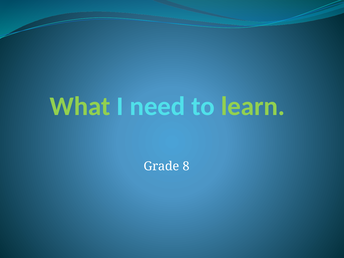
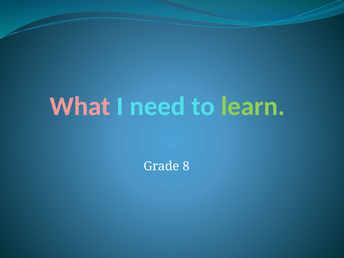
What colour: light green -> pink
